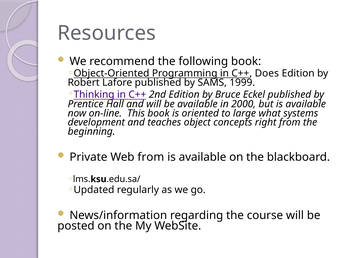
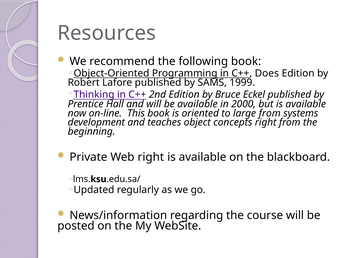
large what: what -> from
Web from: from -> right
